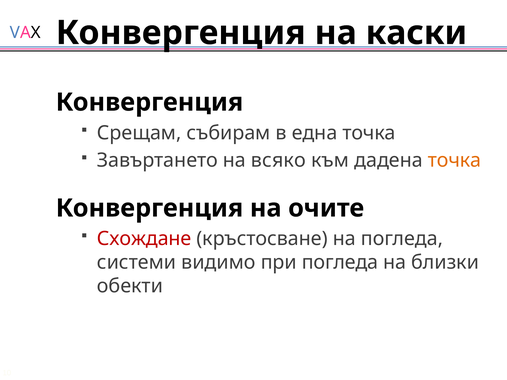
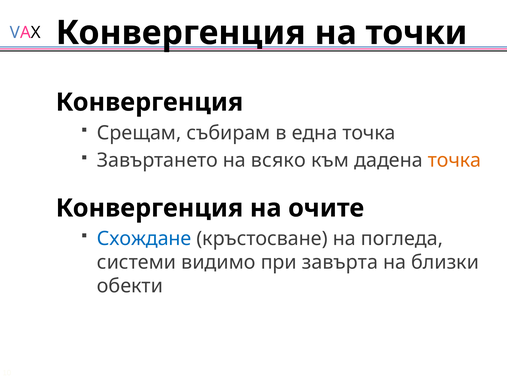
каски: каски -> точки
Схождане colour: red -> blue
при погледа: погледа -> завърта
